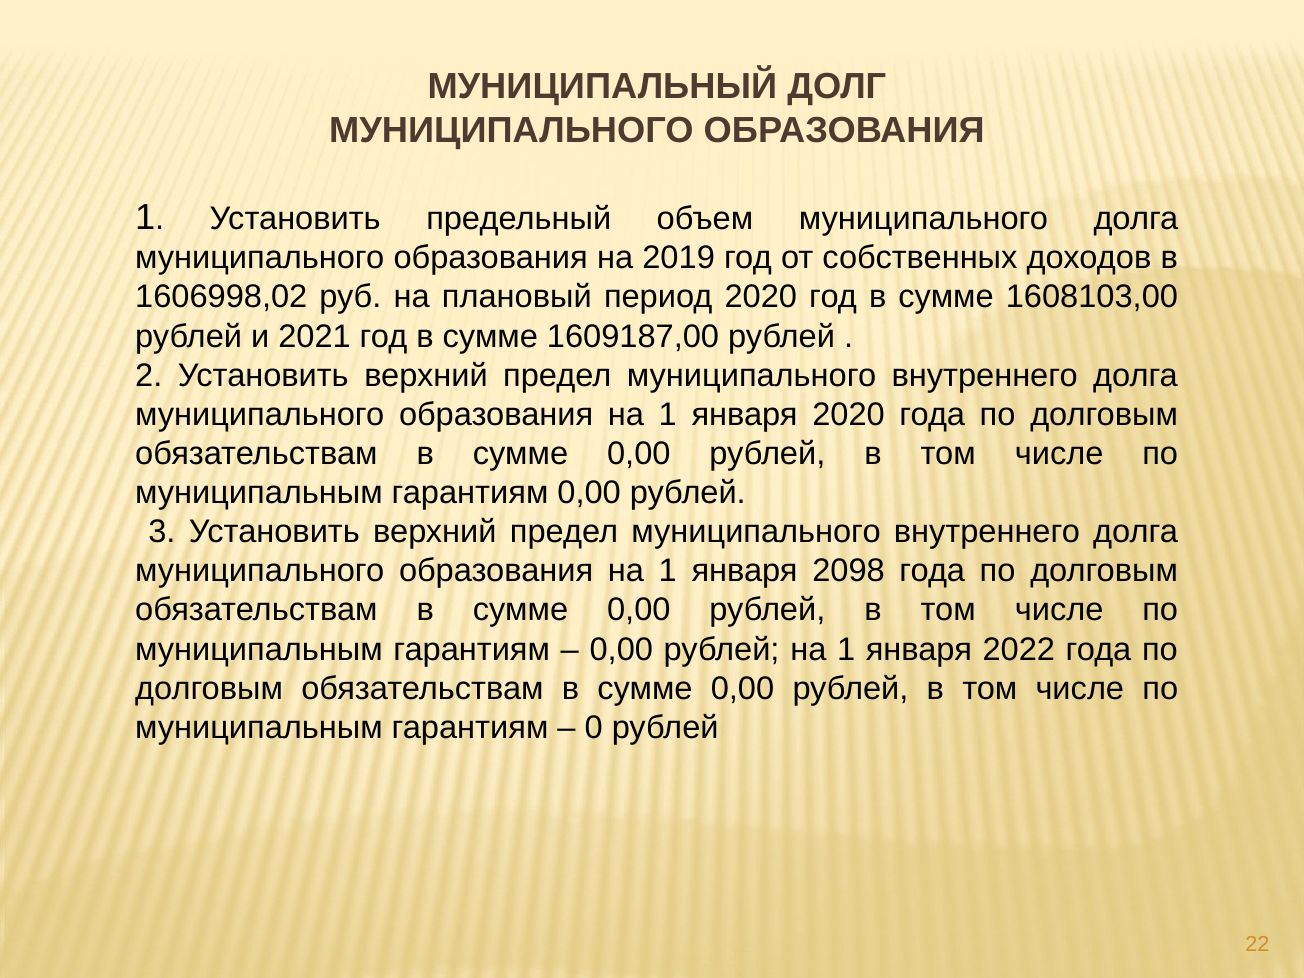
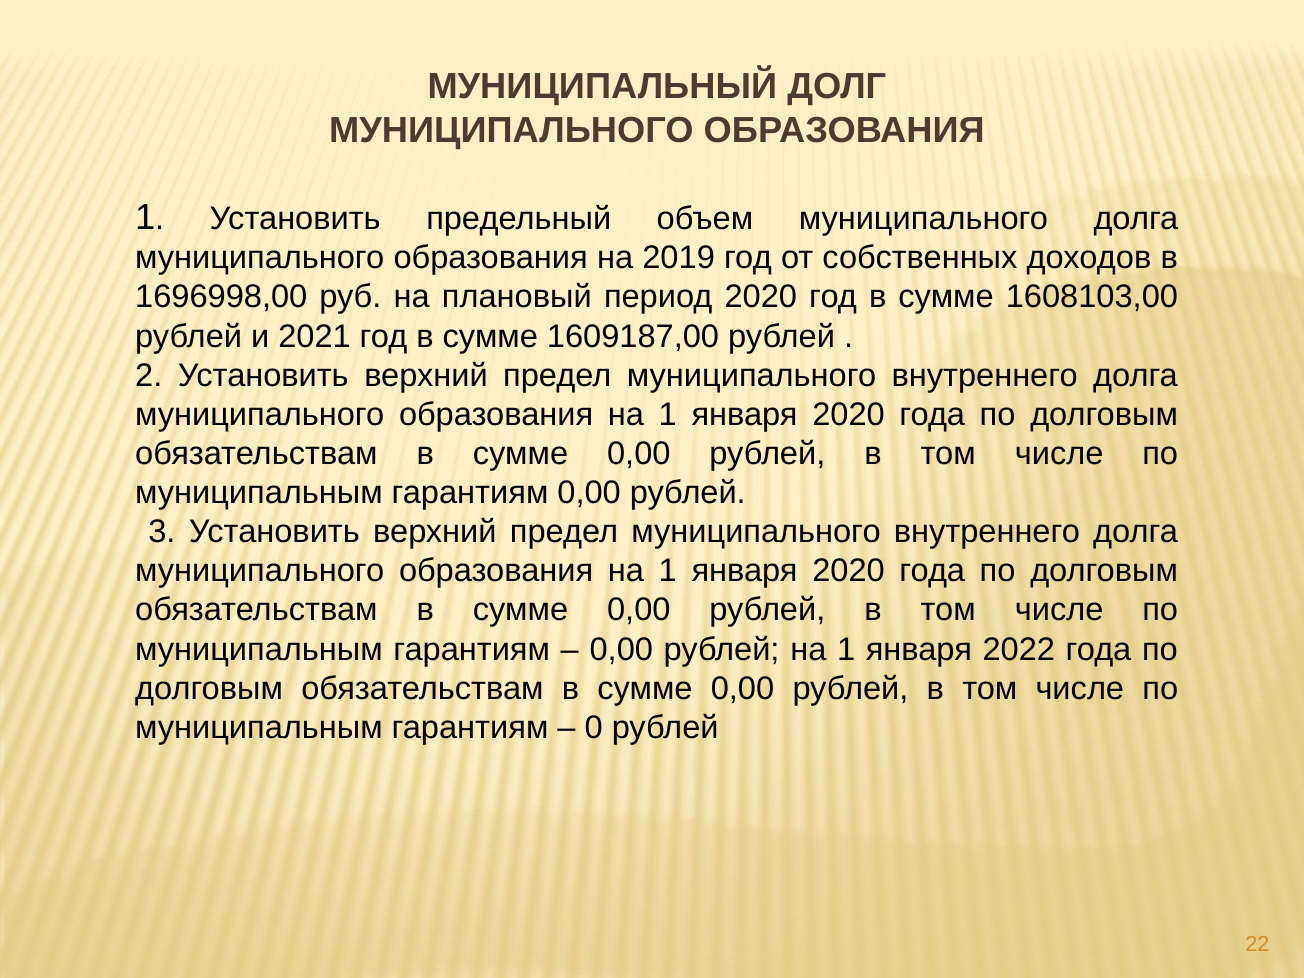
1606998,02: 1606998,02 -> 1696998,00
2098 at (849, 571): 2098 -> 2020
